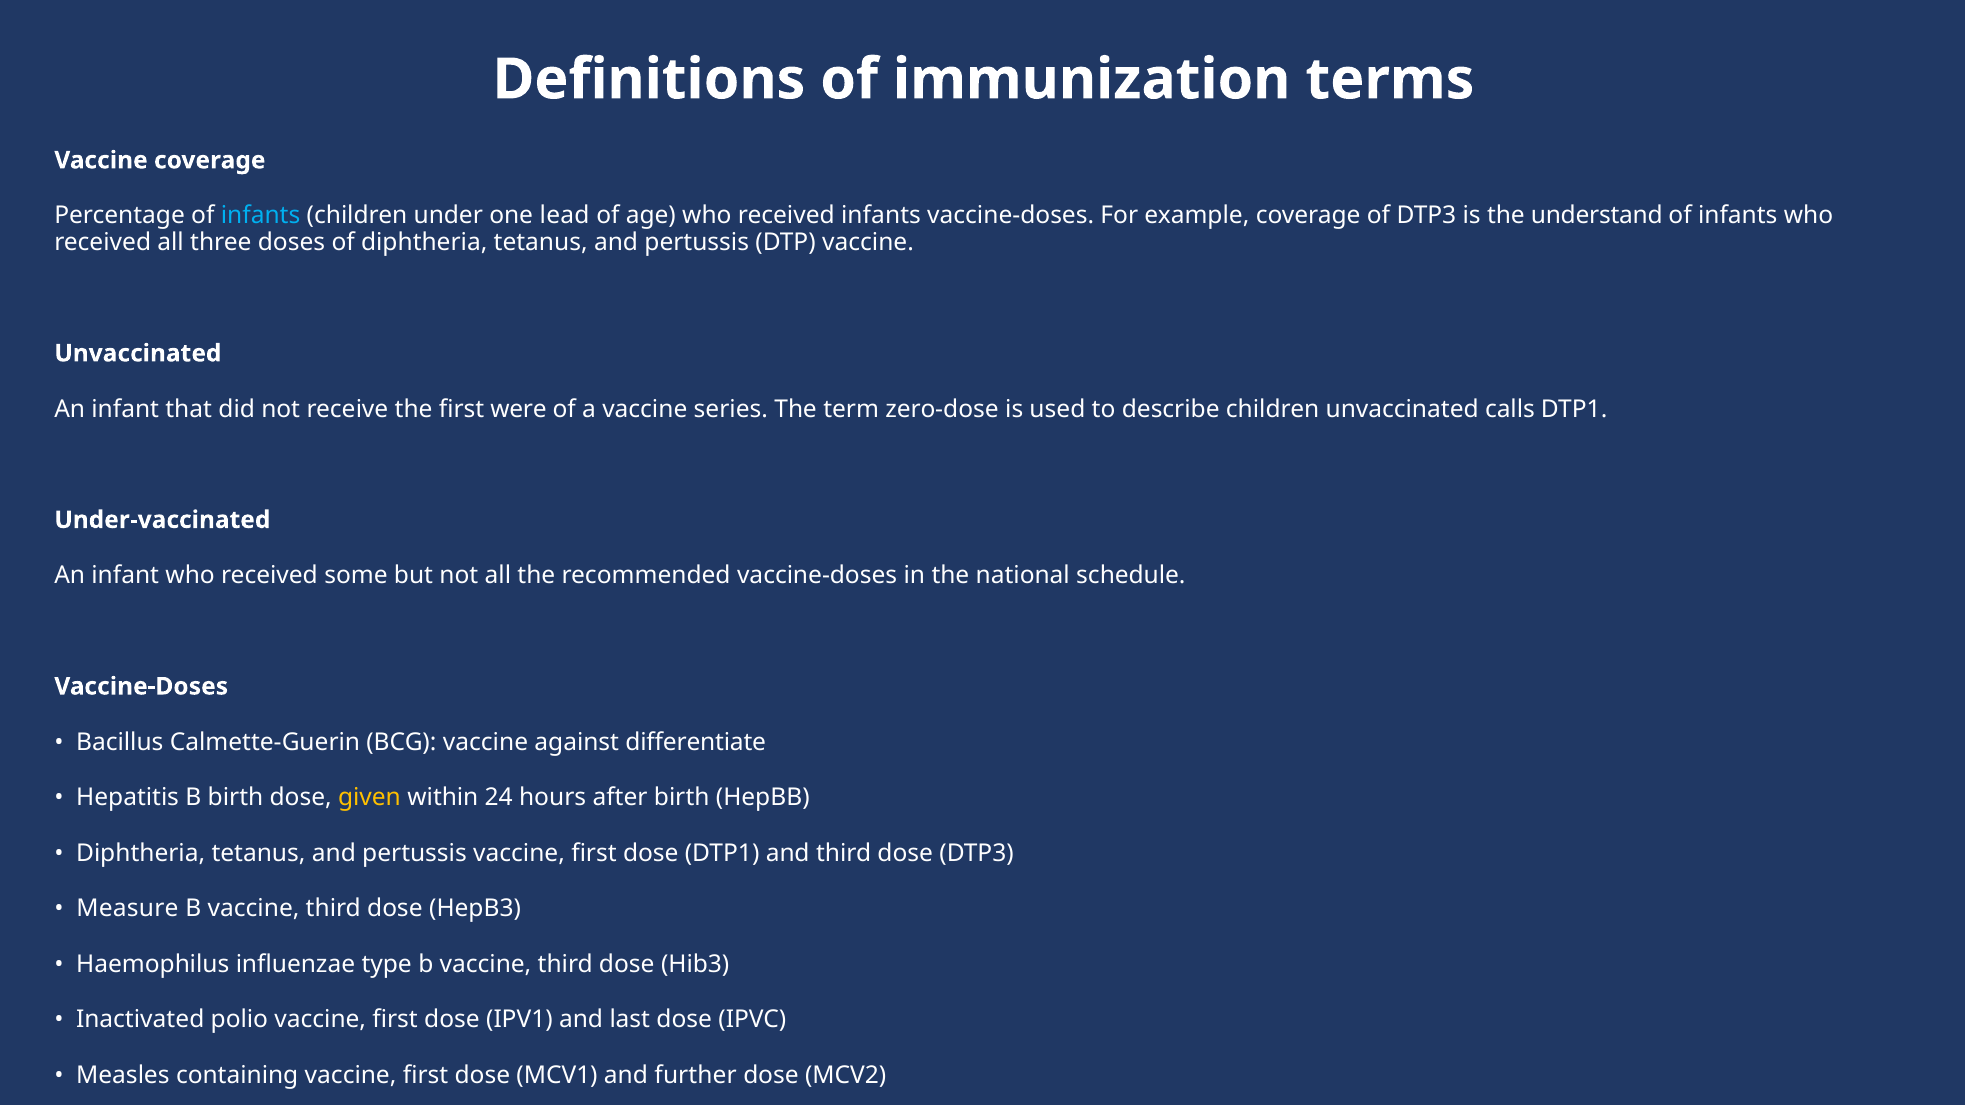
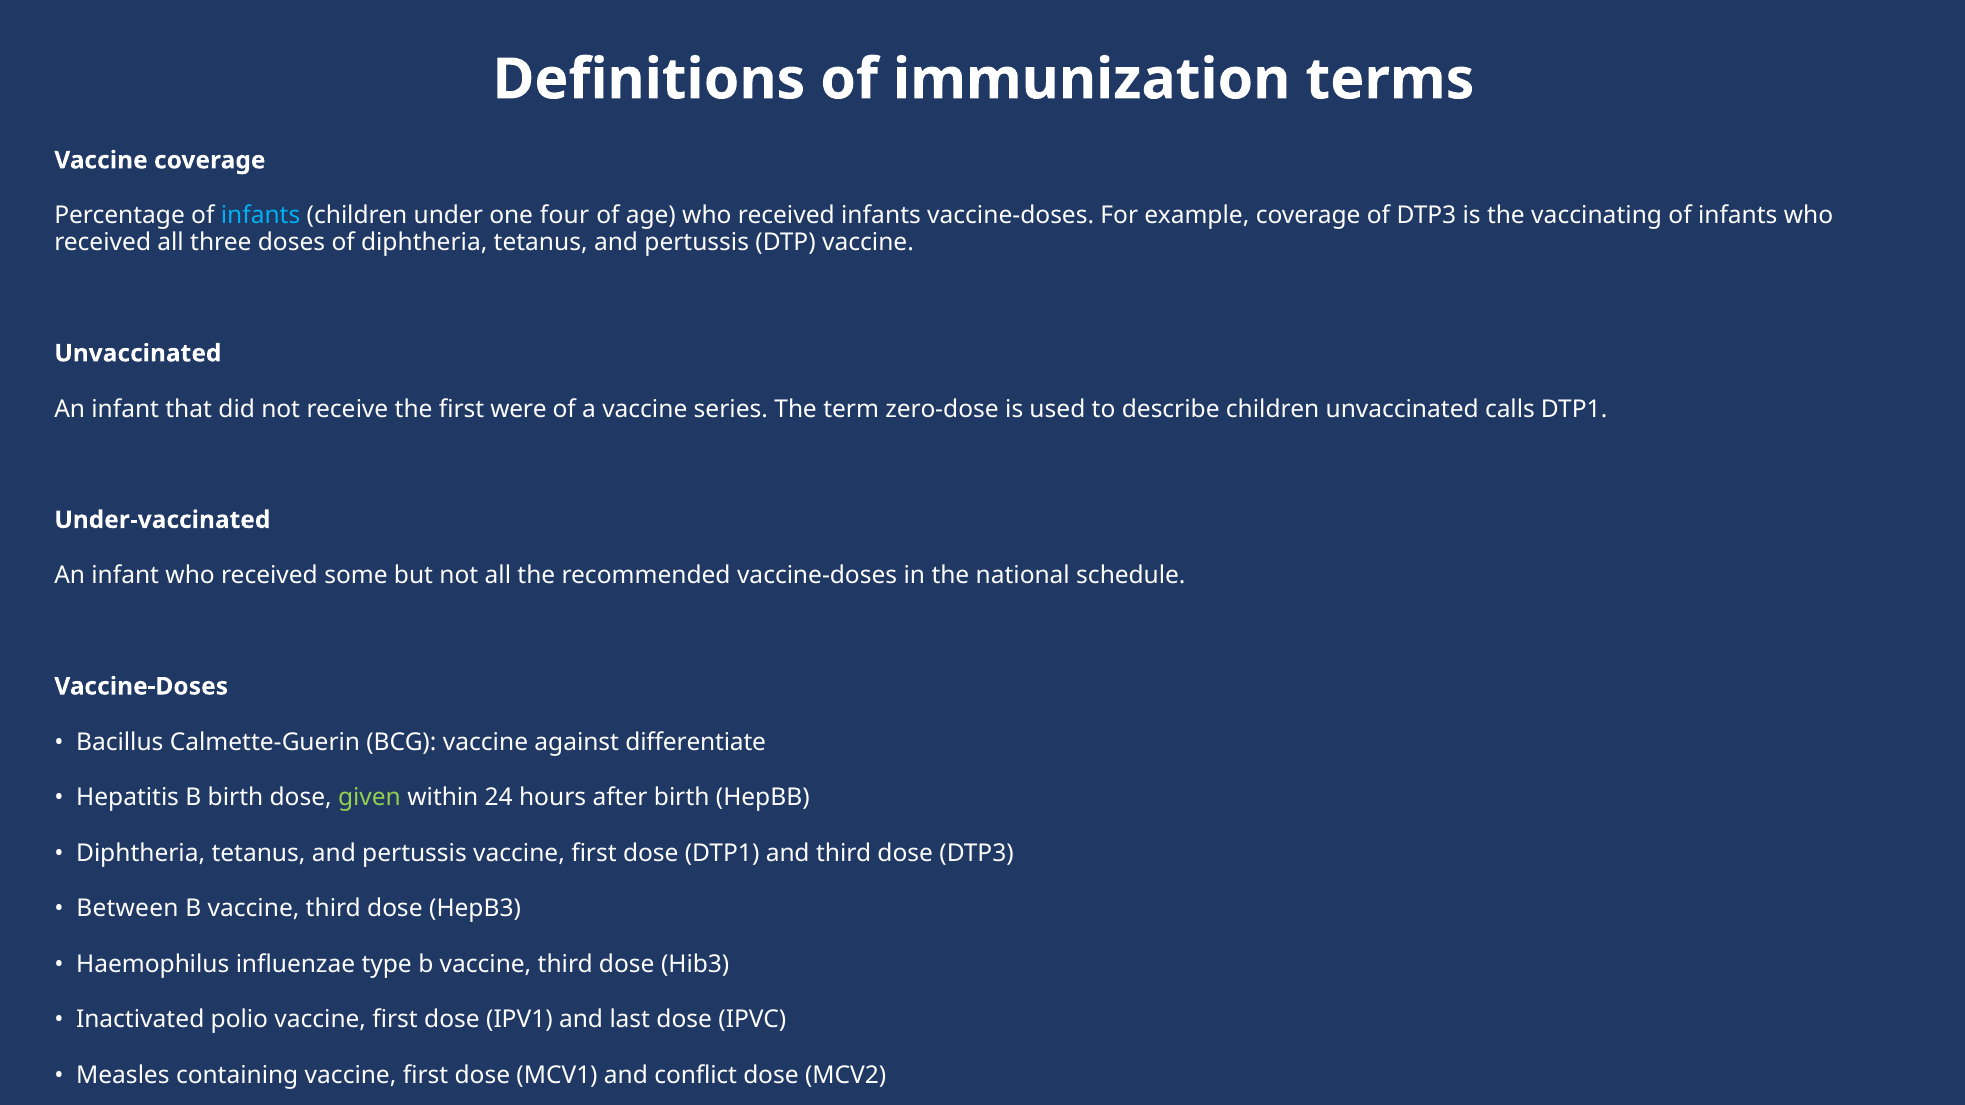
one lead: lead -> four
understand: understand -> vaccinating
given colour: yellow -> light green
Measure: Measure -> Between
further: further -> conflict
